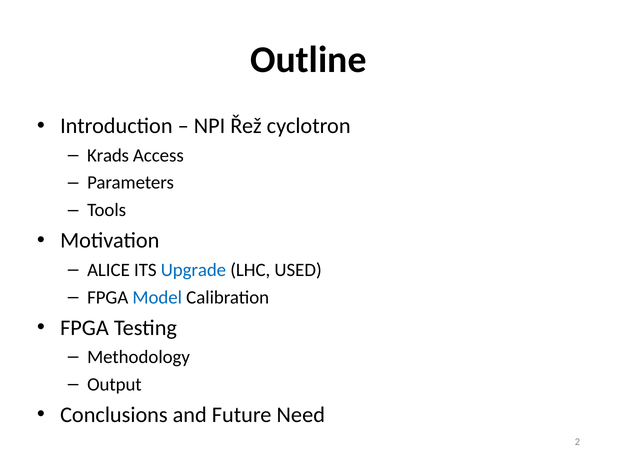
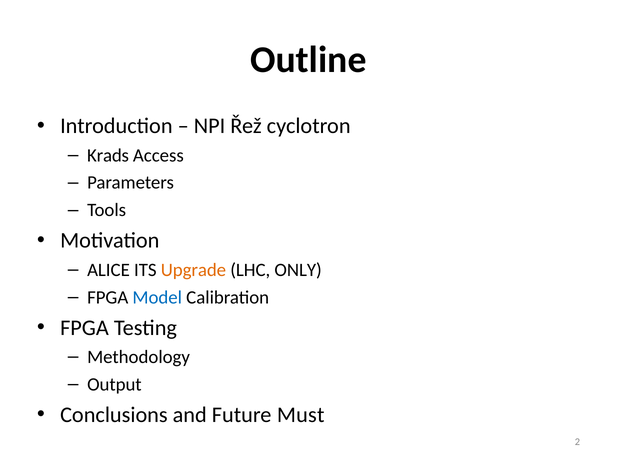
Upgrade colour: blue -> orange
USED: USED -> ONLY
Need: Need -> Must
